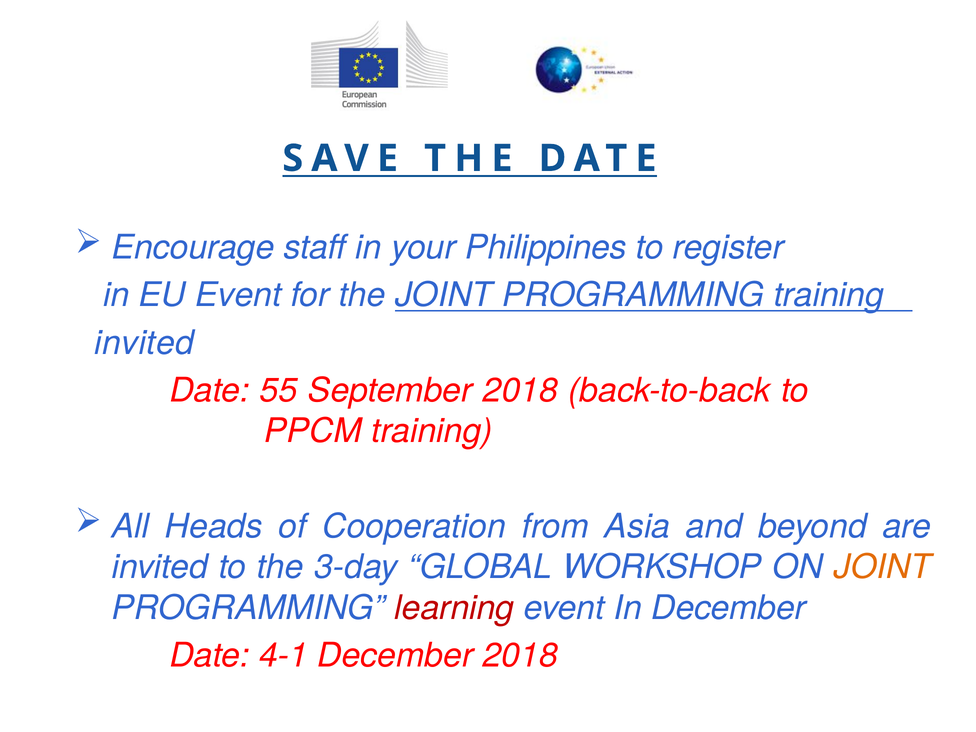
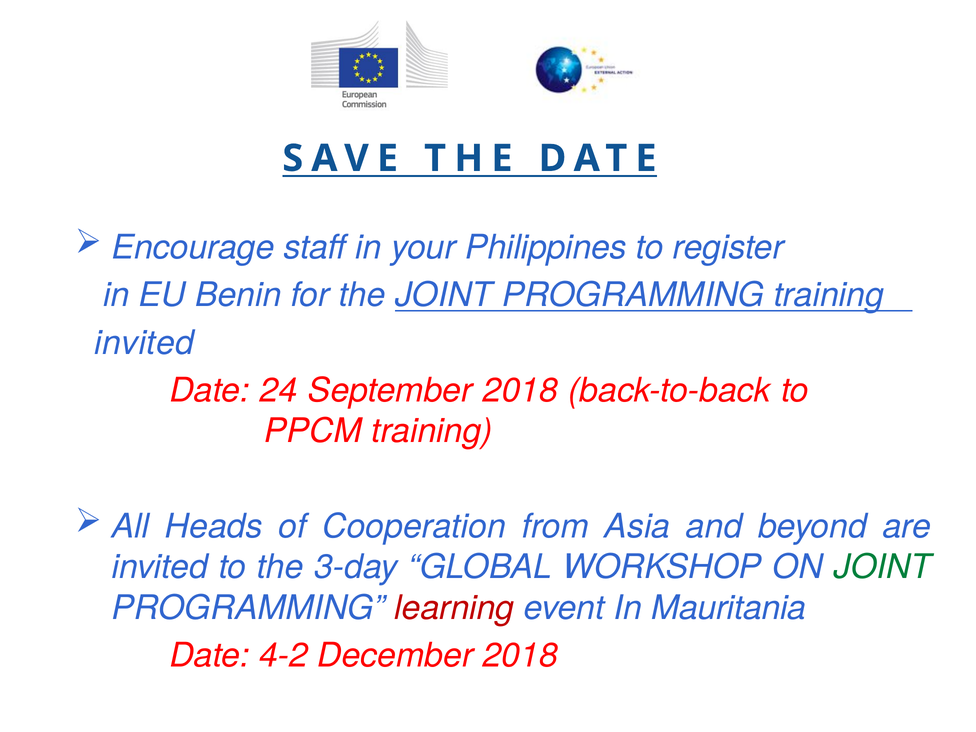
EU Event: Event -> Benin
55: 55 -> 24
JOINT at (883, 567) colour: orange -> green
In December: December -> Mauritania
4-1: 4-1 -> 4-2
